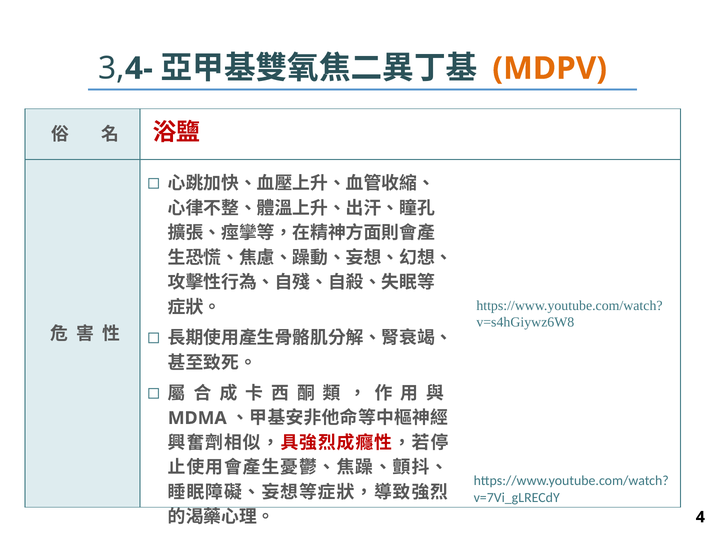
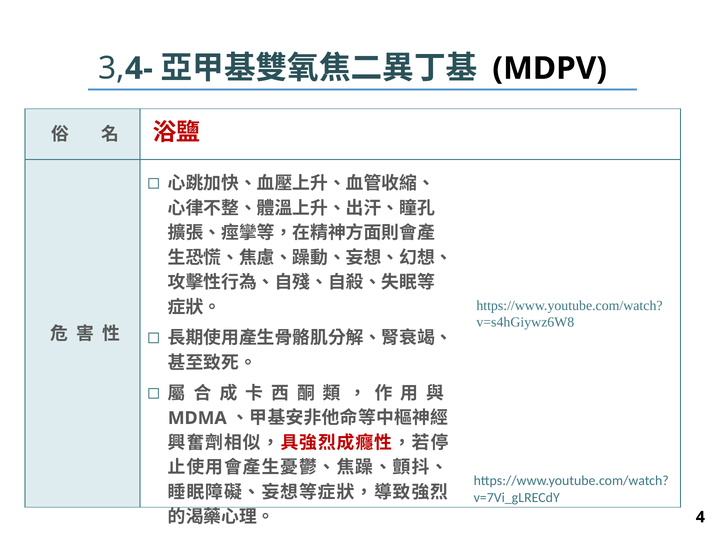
MDPV colour: orange -> black
